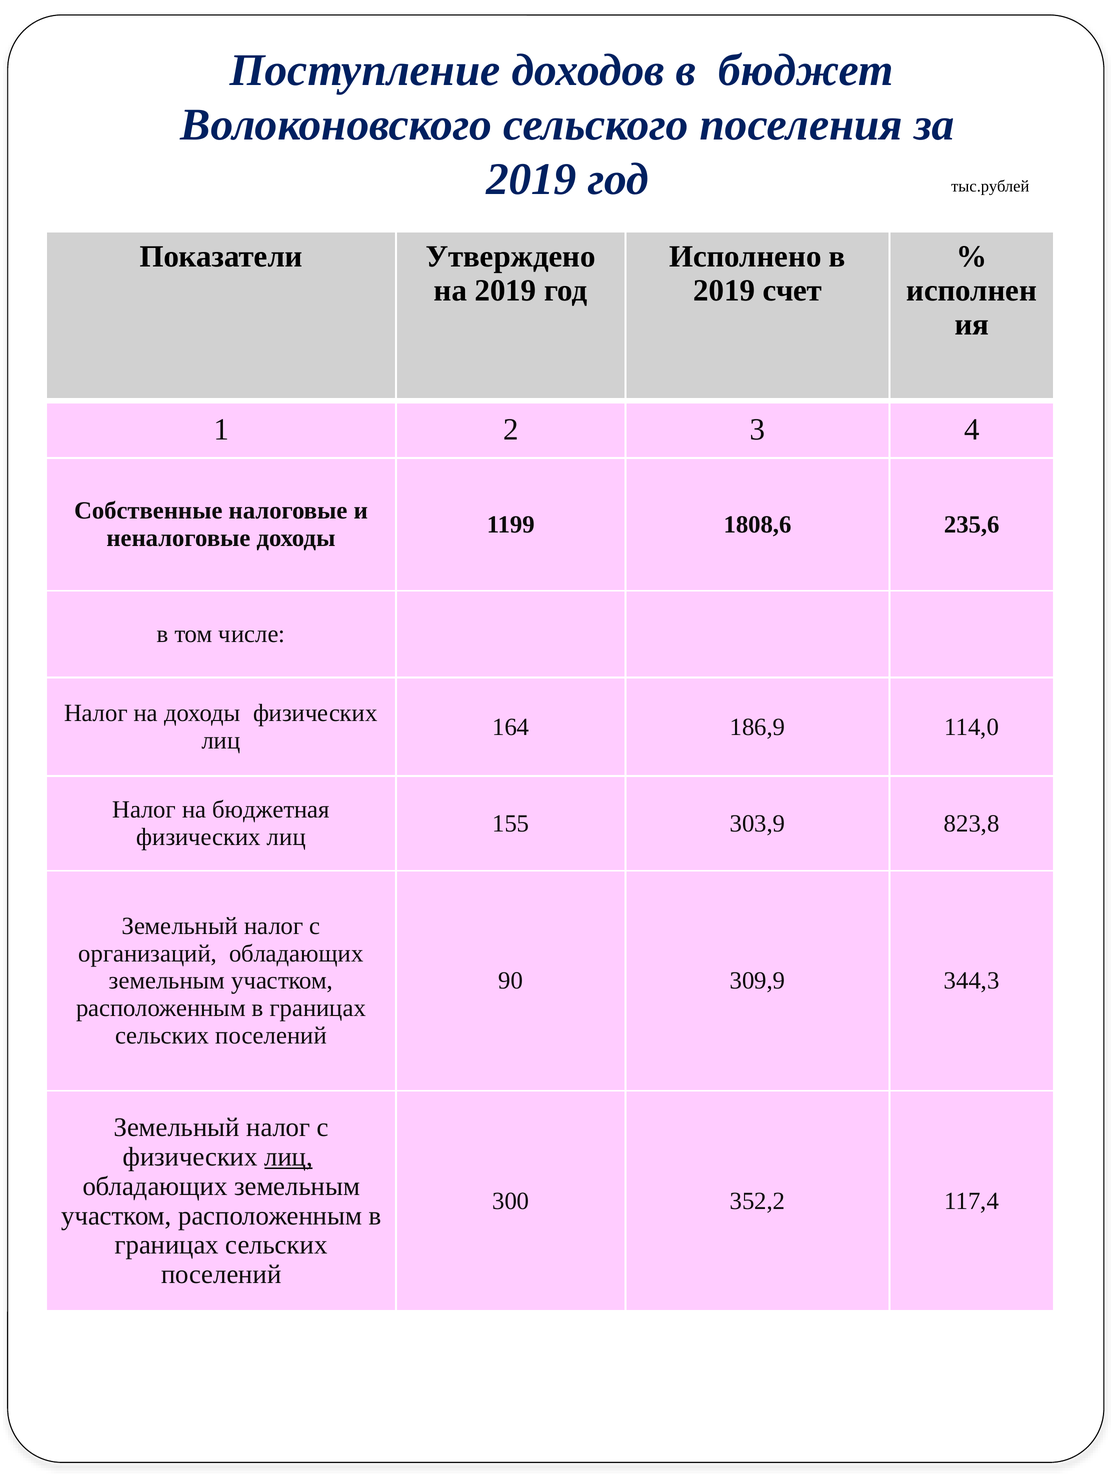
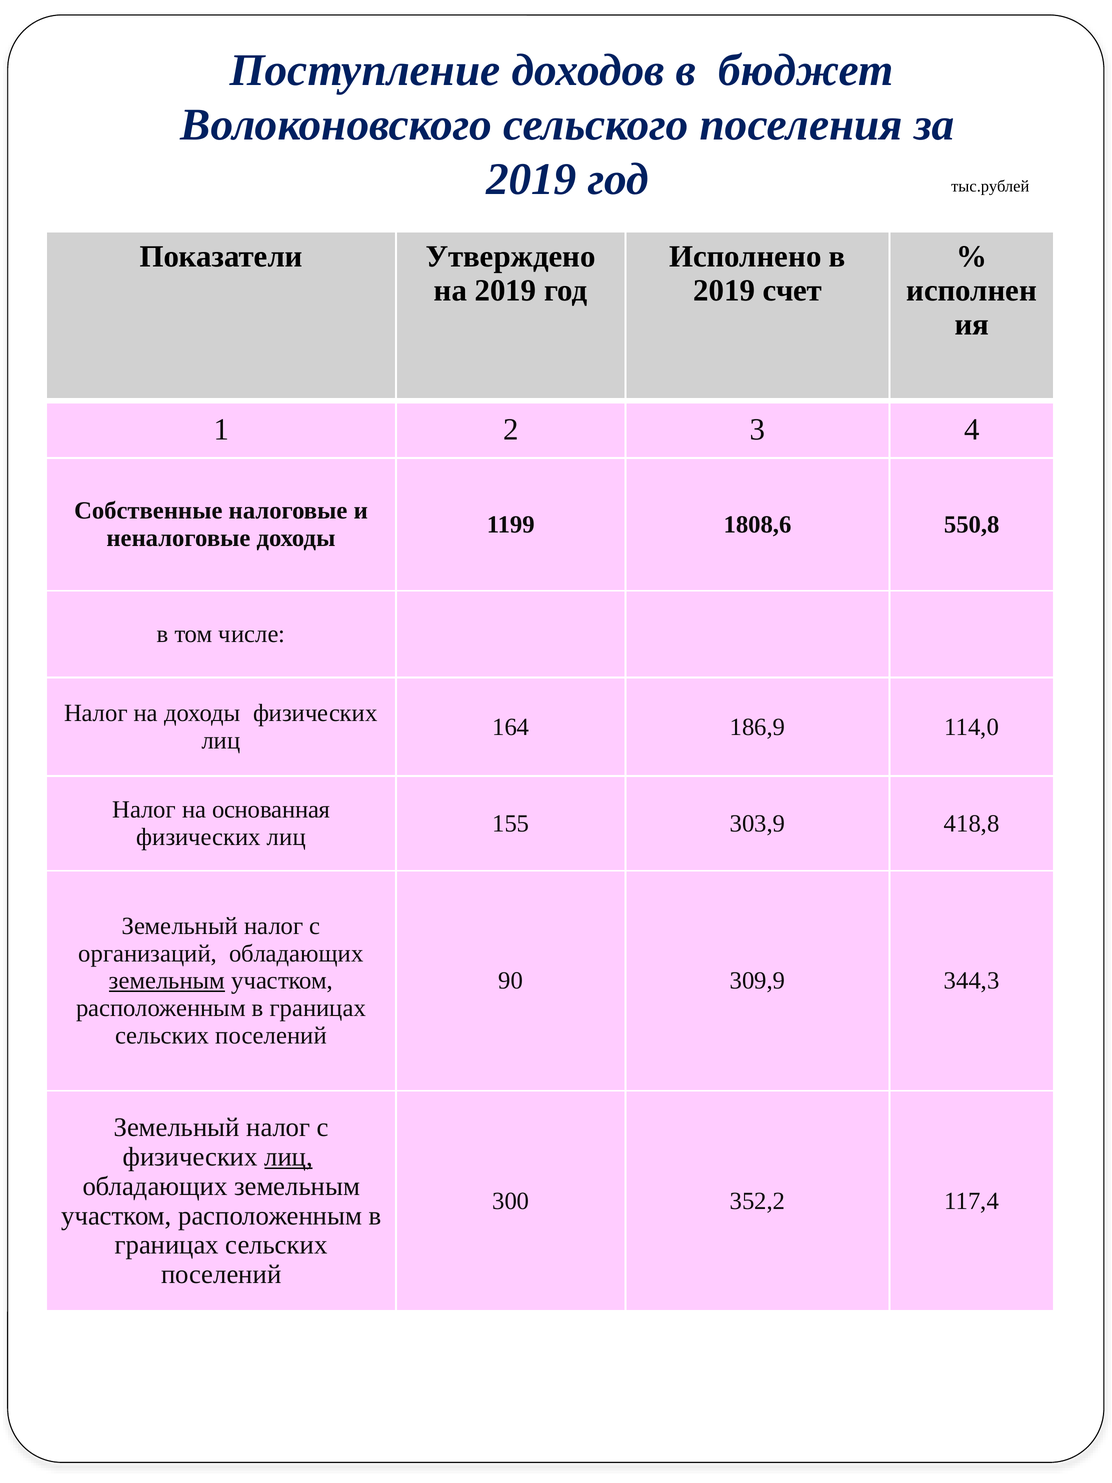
235,6: 235,6 -> 550,8
бюджетная: бюджетная -> основанная
823,8: 823,8 -> 418,8
земельным at (167, 981) underline: none -> present
